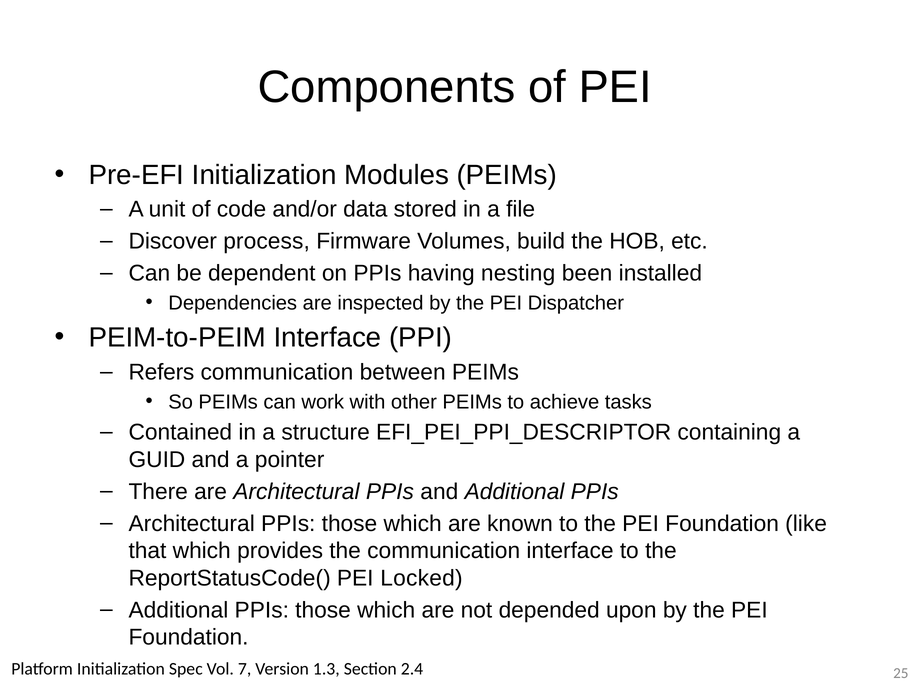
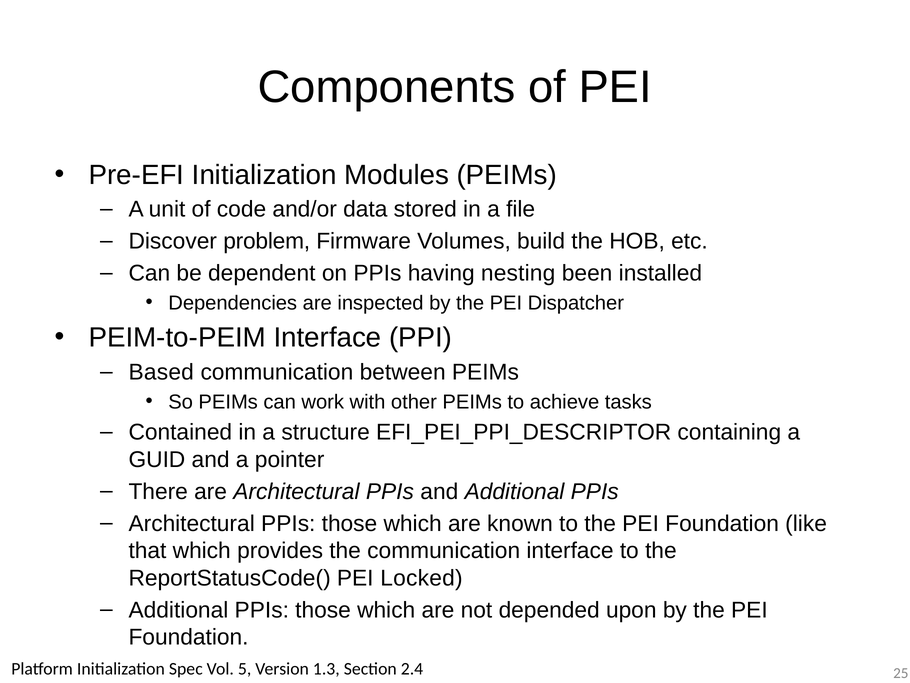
process: process -> problem
Refers: Refers -> Based
7: 7 -> 5
